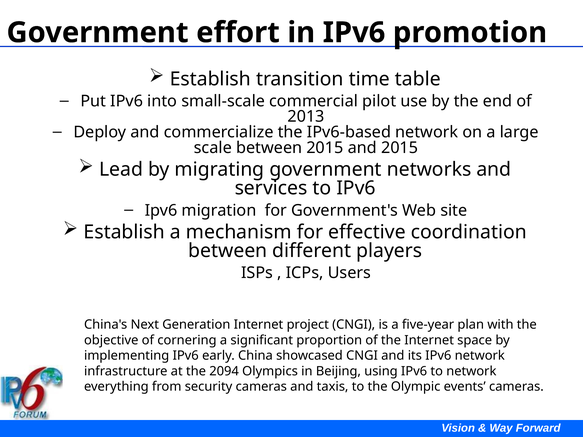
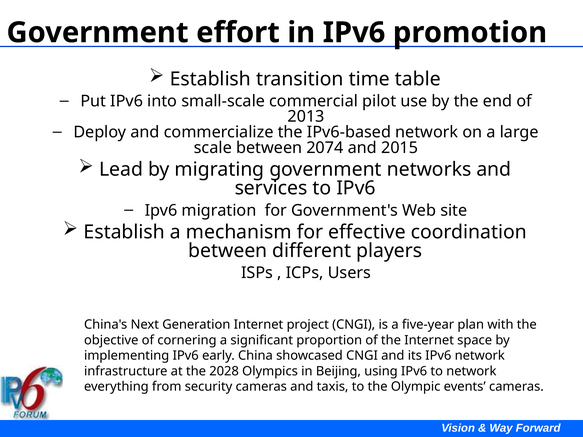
between 2015: 2015 -> 2074
2094: 2094 -> 2028
